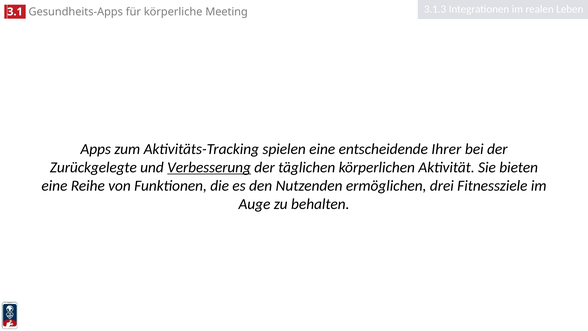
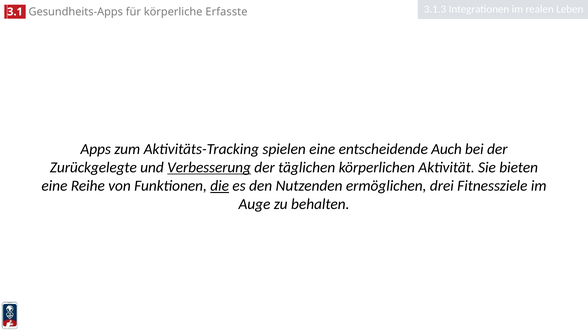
Meeting: Meeting -> Erfasste
Ihrer: Ihrer -> Auch
die underline: none -> present
